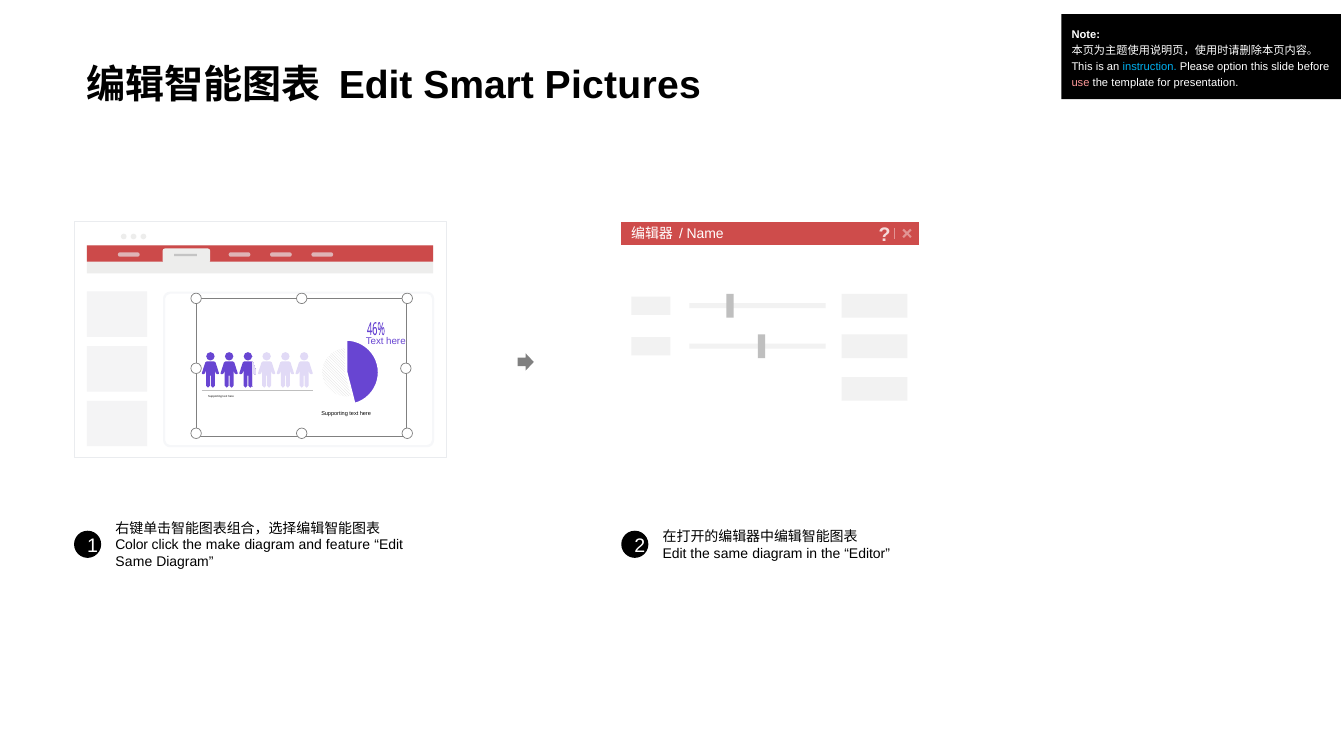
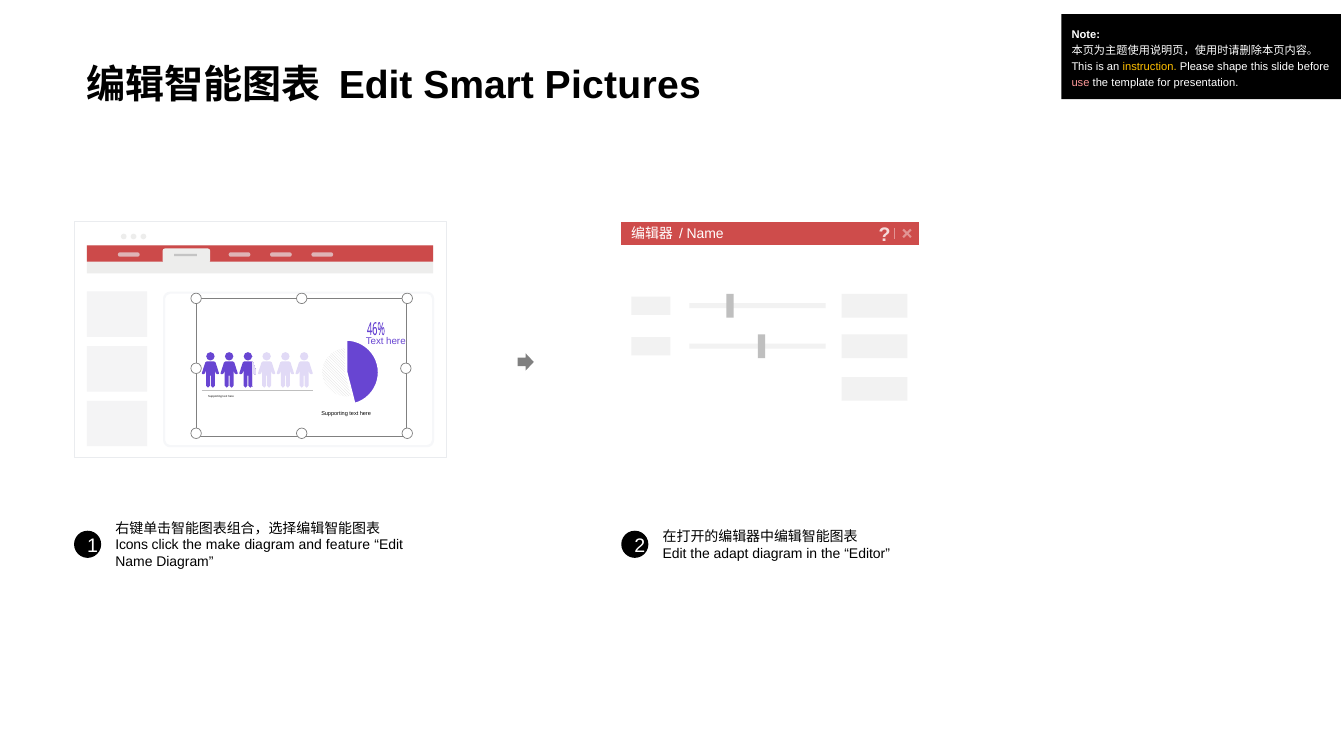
instruction colour: light blue -> yellow
option: option -> shape
Color: Color -> Icons
the same: same -> adapt
Same at (134, 562): Same -> Name
